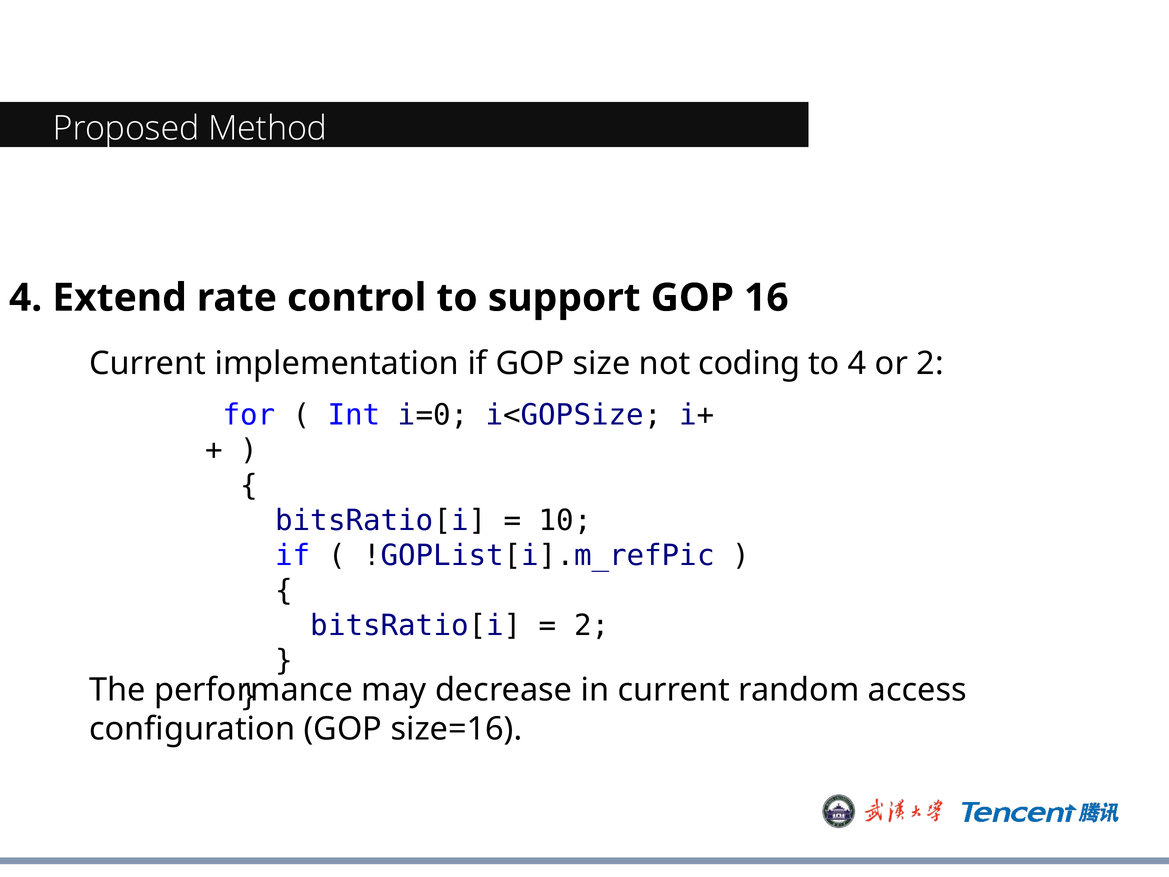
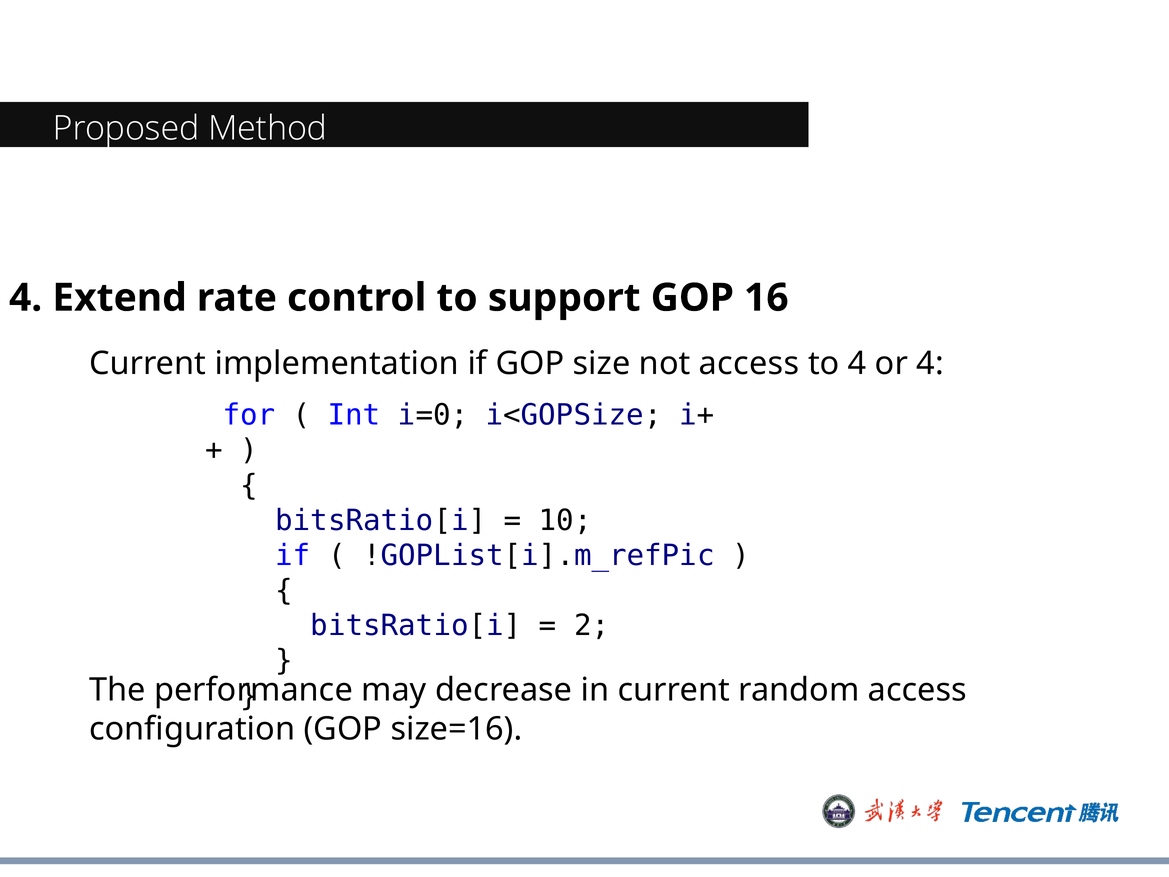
not coding: coding -> access
or 2: 2 -> 4
